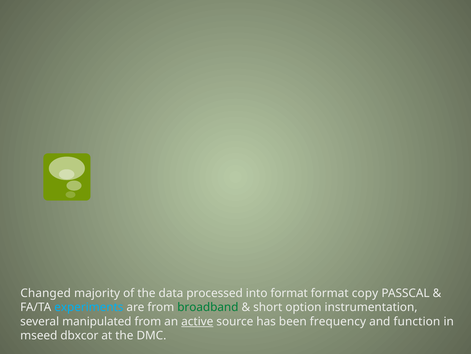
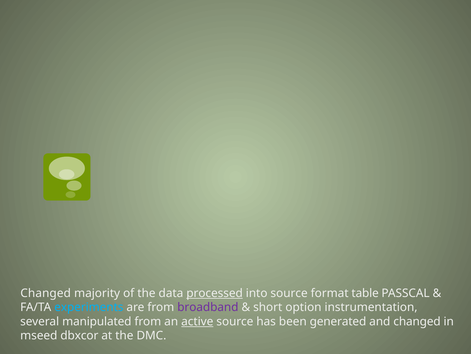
processed underline: none -> present
into format: format -> source
copy: copy -> table
broadband colour: green -> purple
frequency: frequency -> generated
and function: function -> changed
